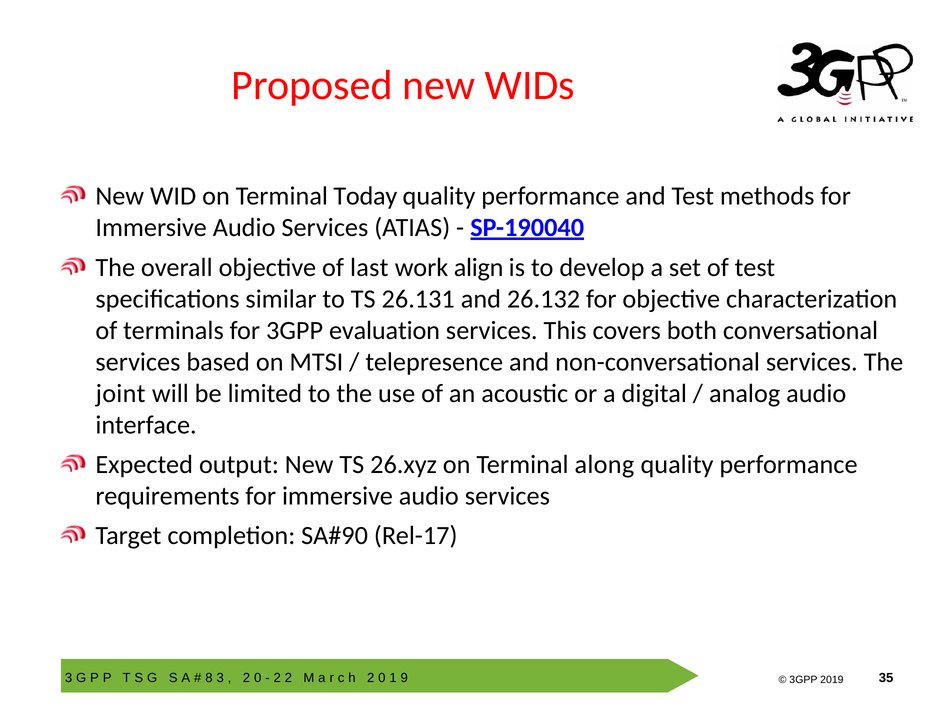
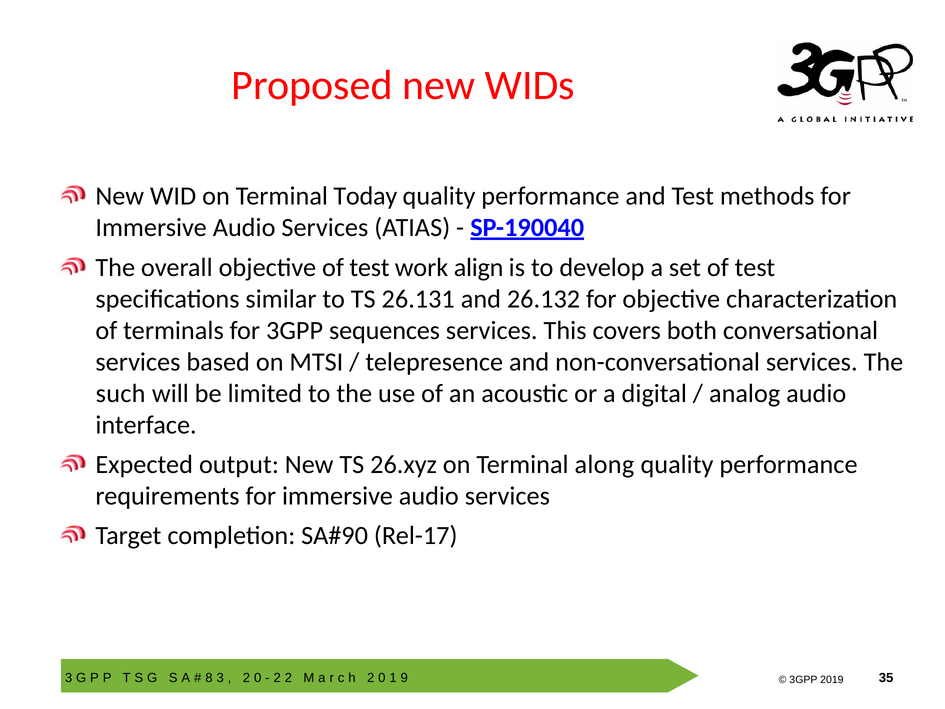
objective of last: last -> test
evaluation: evaluation -> sequences
joint: joint -> such
